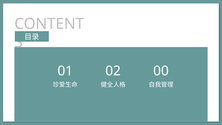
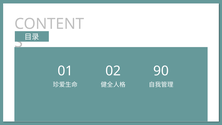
00: 00 -> 90
